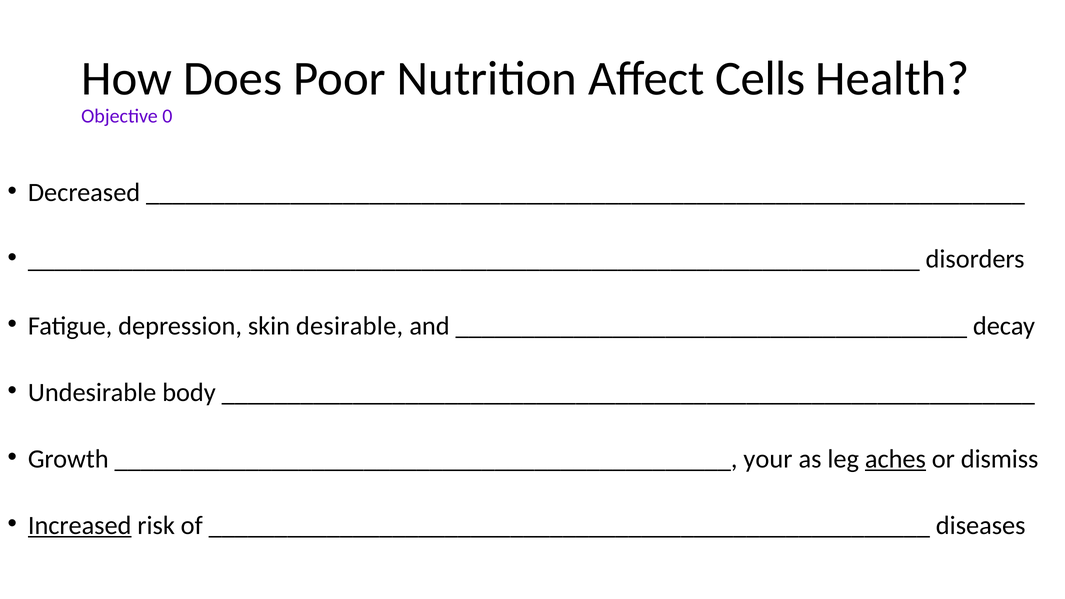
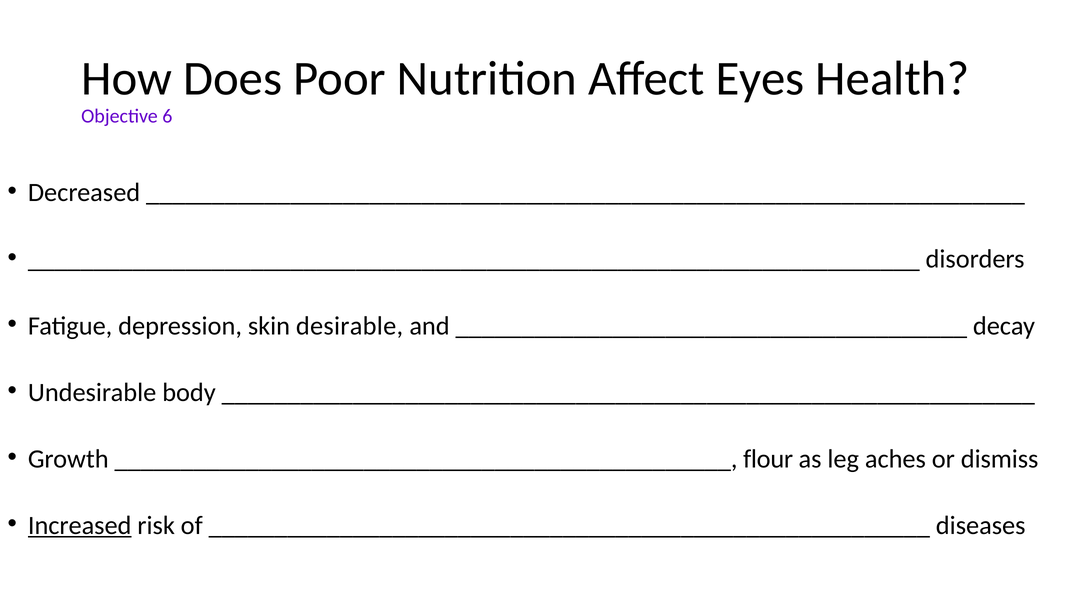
Cells: Cells -> Eyes
0: 0 -> 6
your: your -> flour
aches underline: present -> none
